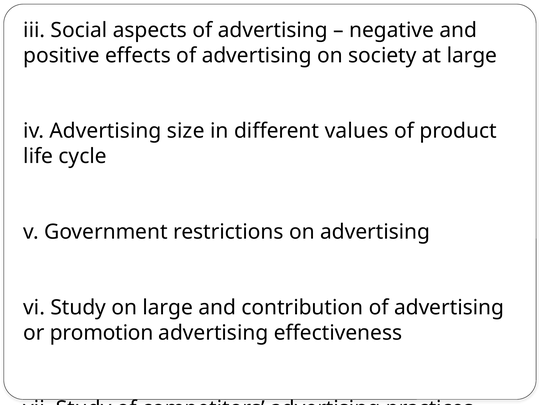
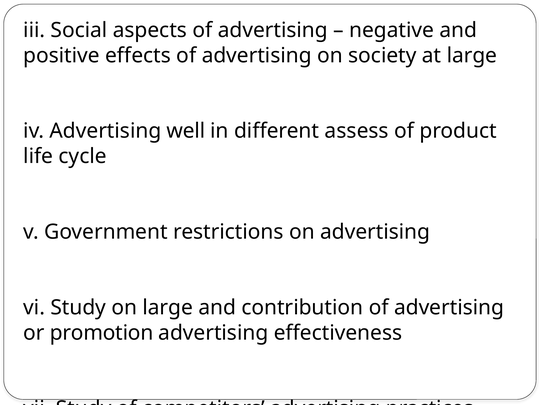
size: size -> well
values: values -> assess
